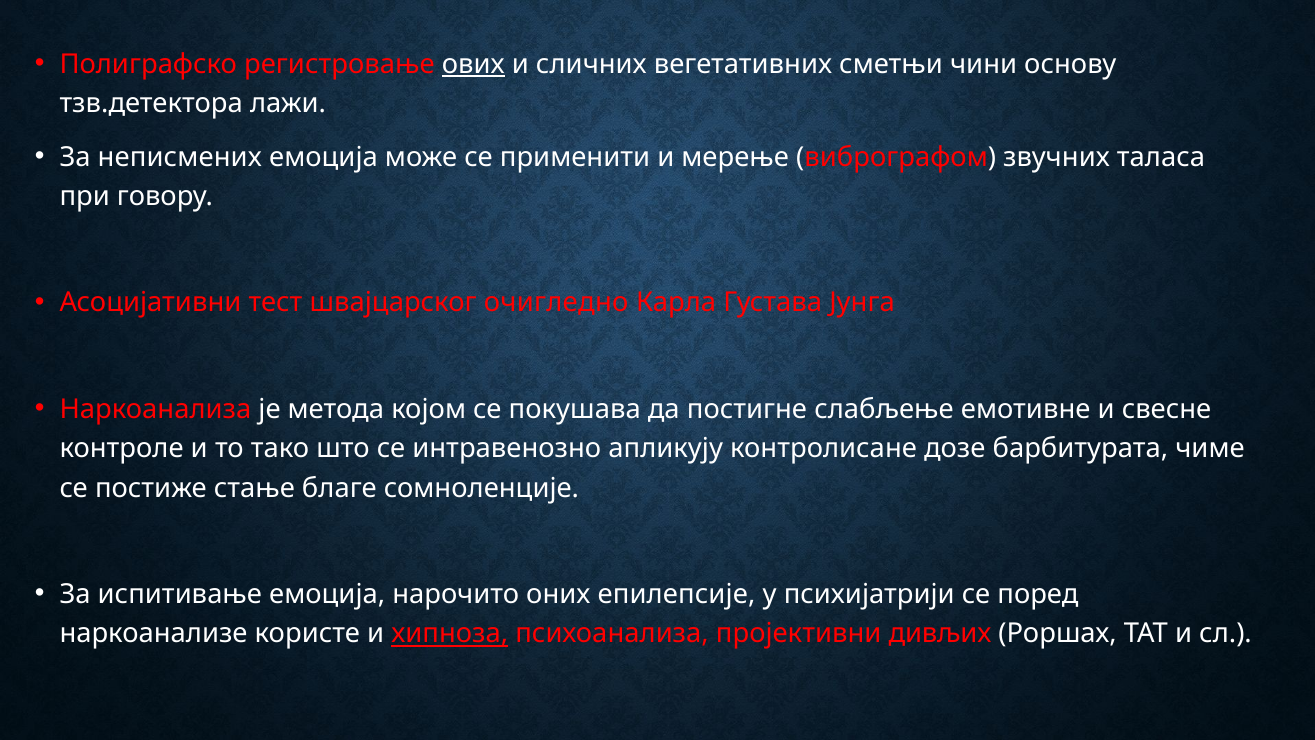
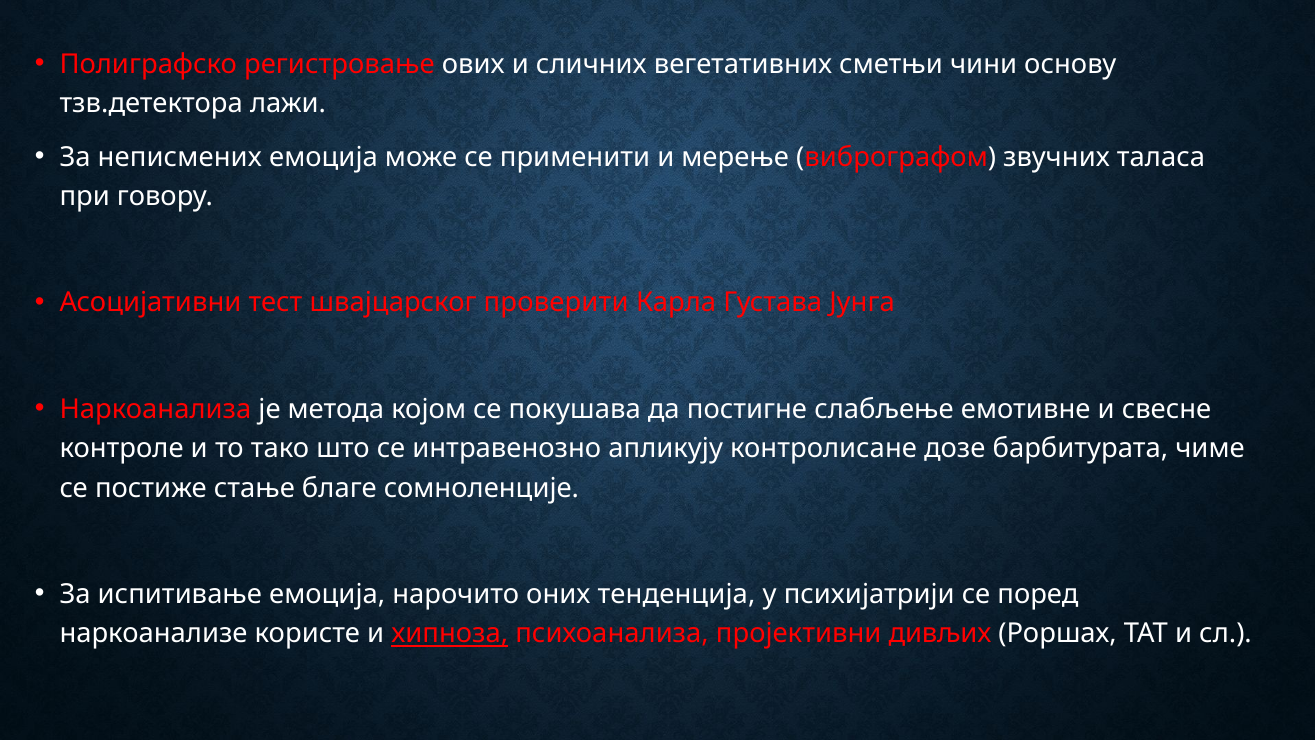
ових underline: present -> none
очигледно: очигледно -> проверити
епилепсије: епилепсије -> тенденција
